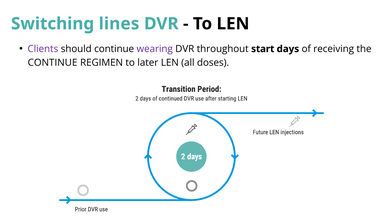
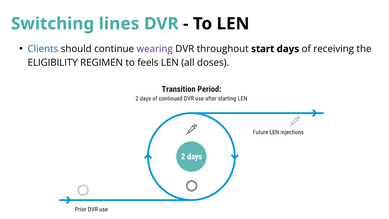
Clients colour: purple -> blue
CONTINUE at (53, 63): CONTINUE -> ELIGIBILITY
later: later -> feels
